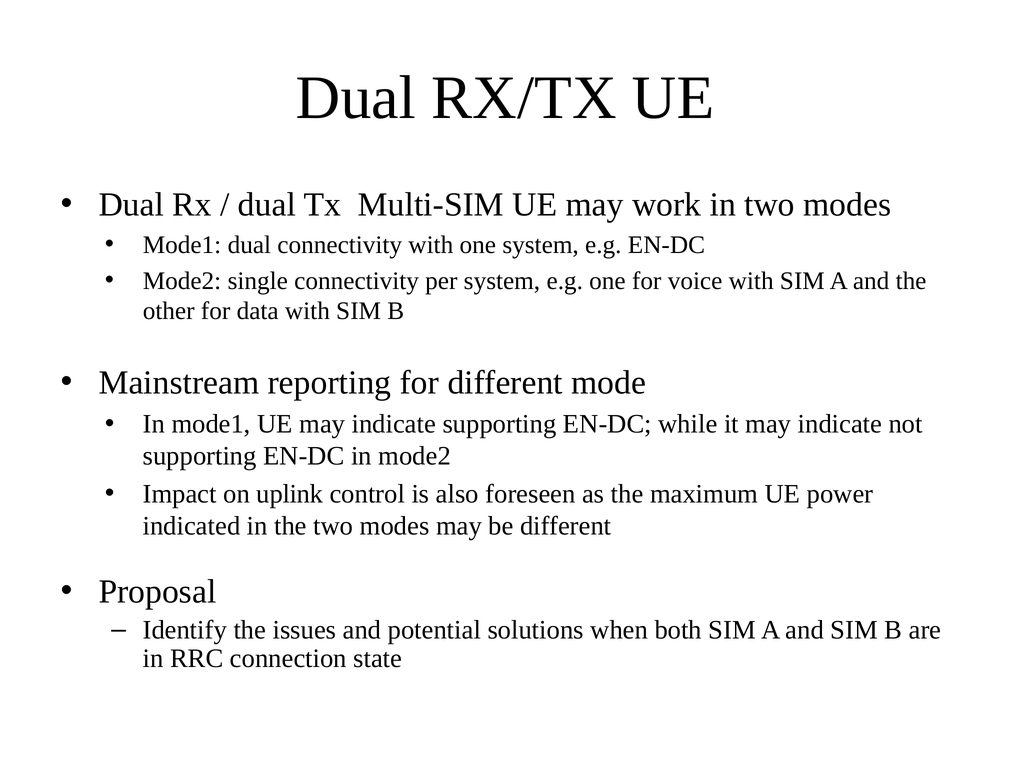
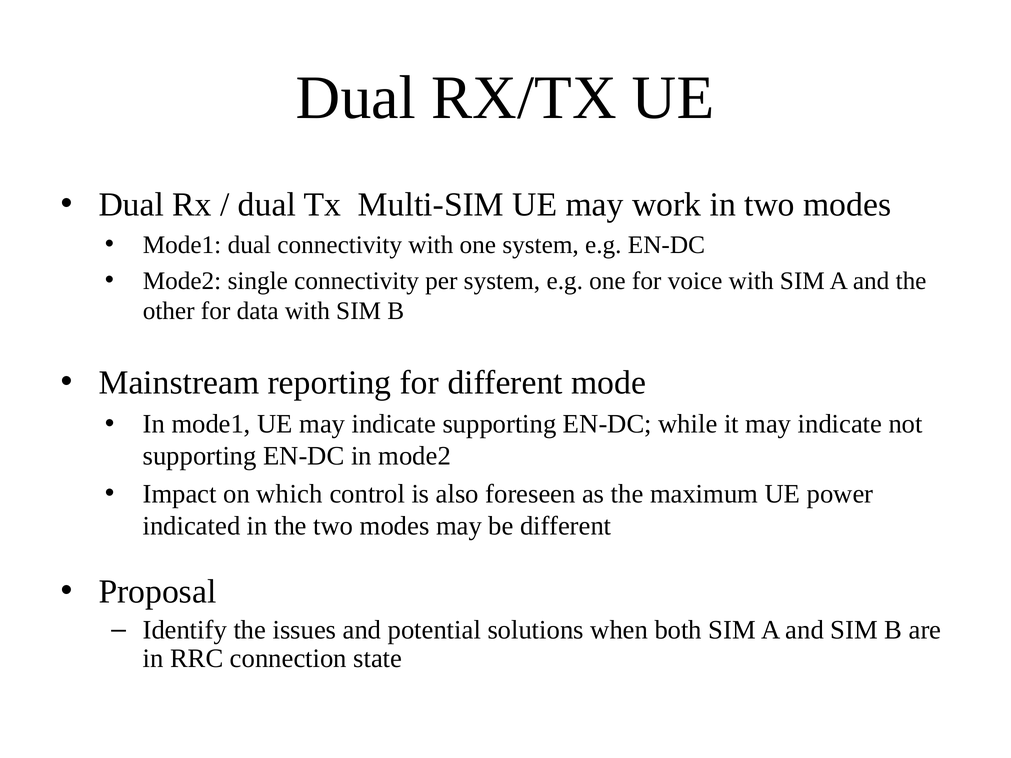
uplink: uplink -> which
